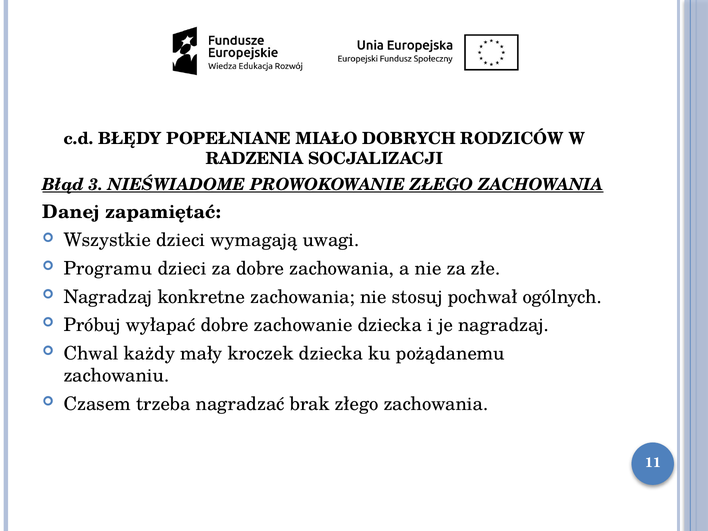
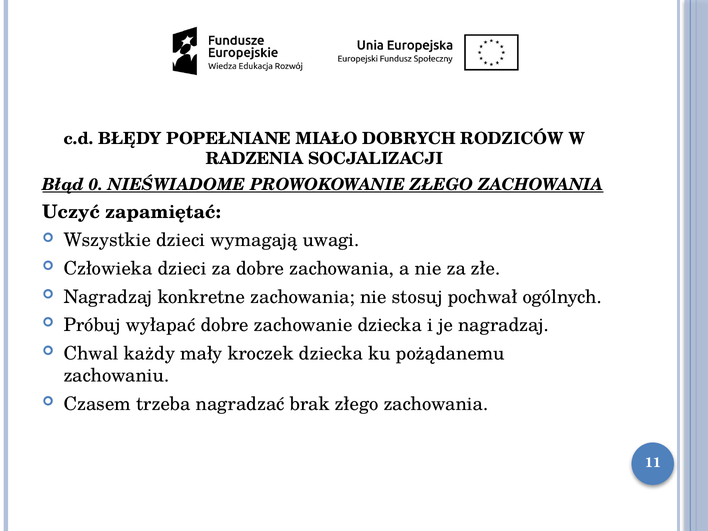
3: 3 -> 0
Danej: Danej -> Uczyć
Programu: Programu -> Człowieka
